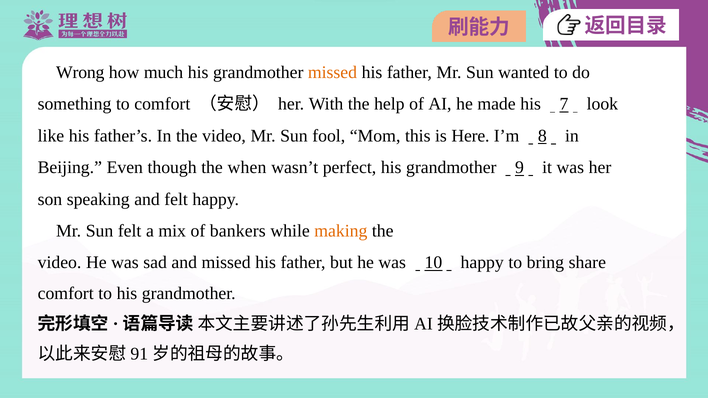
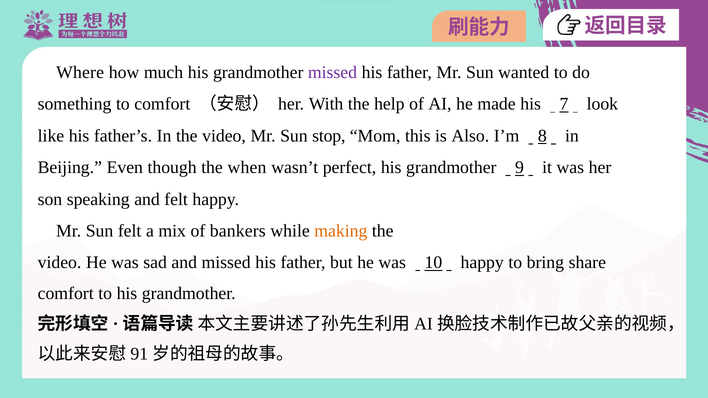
Wrong: Wrong -> Where
missed at (333, 72) colour: orange -> purple
fool: fool -> stop
Here: Here -> Also
